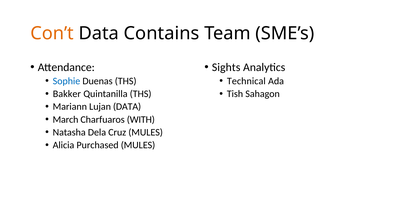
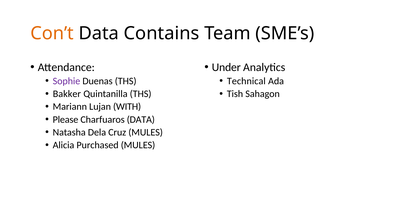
Sights: Sights -> Under
Sophie colour: blue -> purple
Lujan DATA: DATA -> WITH
March: March -> Please
Charfuaros WITH: WITH -> DATA
